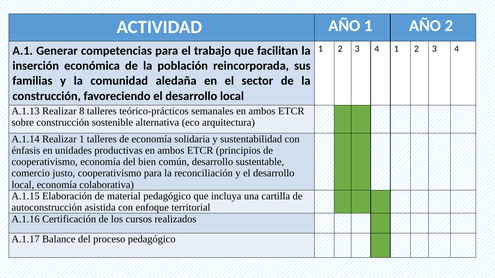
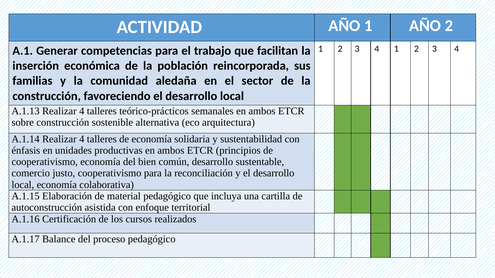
A.1.13 Realizar 8: 8 -> 4
A.1.14 Realizar 1: 1 -> 4
